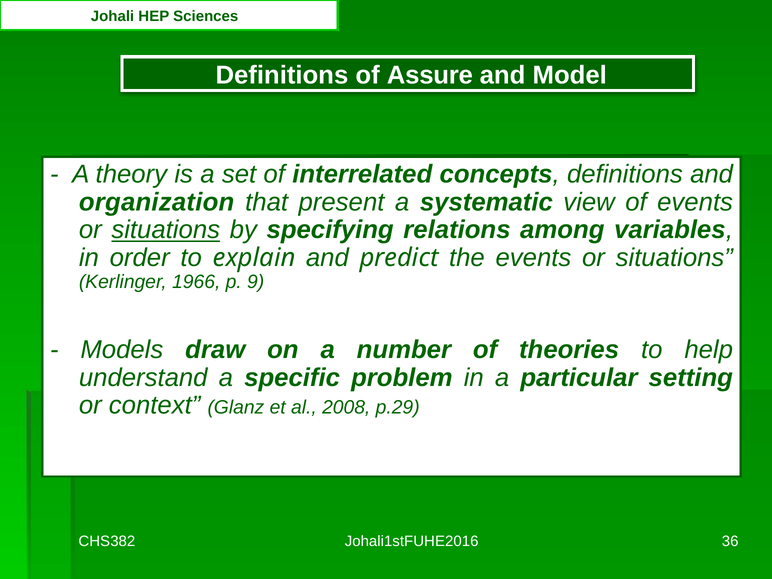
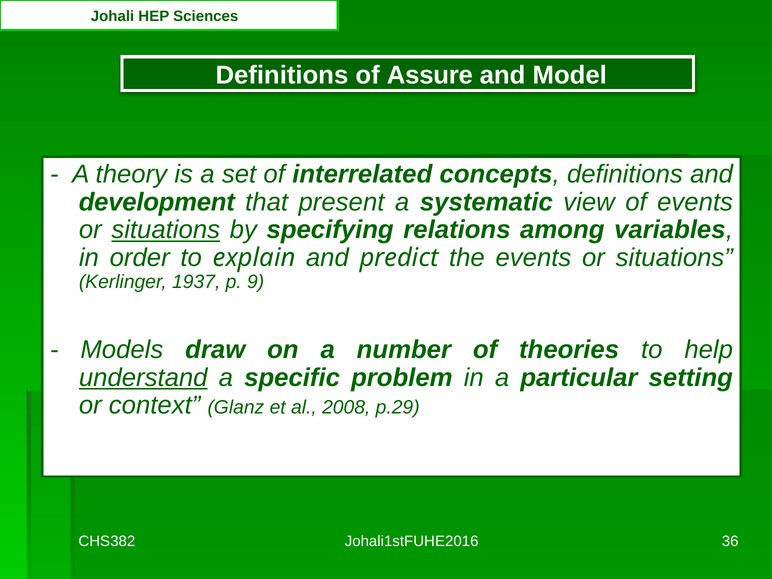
organization: organization -> development
1966: 1966 -> 1937
understand underline: none -> present
